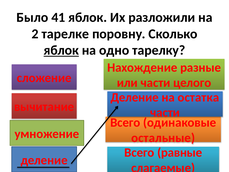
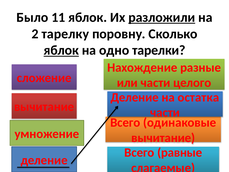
41: 41 -> 11
разложили underline: none -> present
тарелке: тарелке -> тарелку
тарелку: тарелку -> тарелки
остальные at (163, 138): остальные -> вычитание
